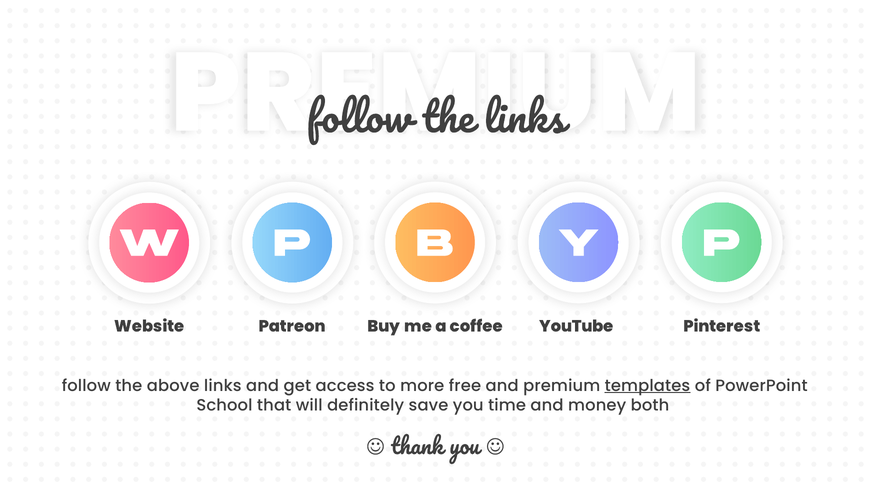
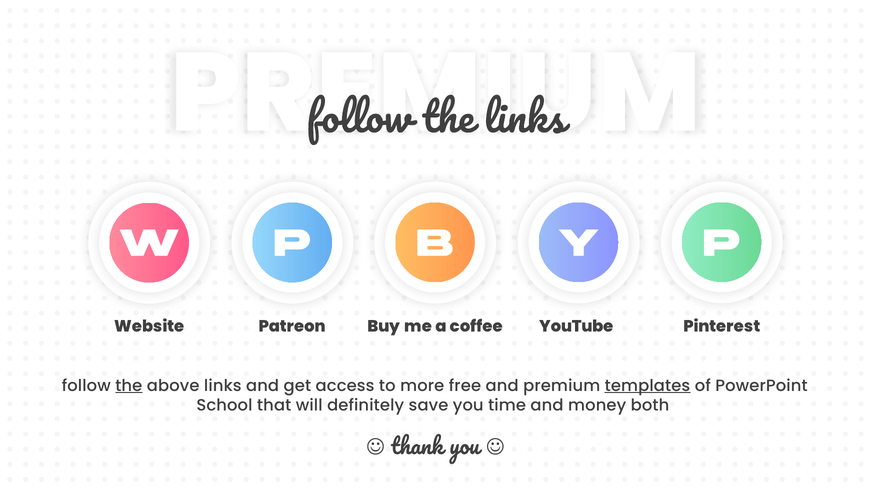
the underline: none -> present
